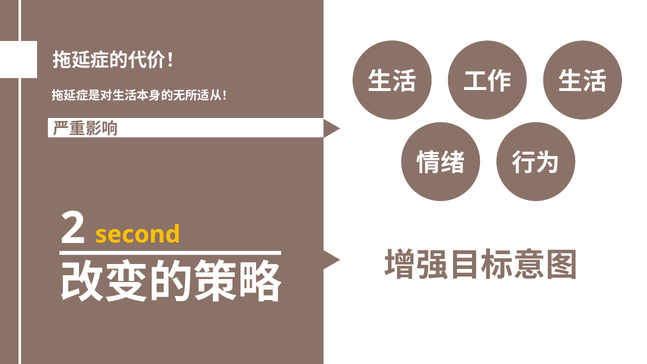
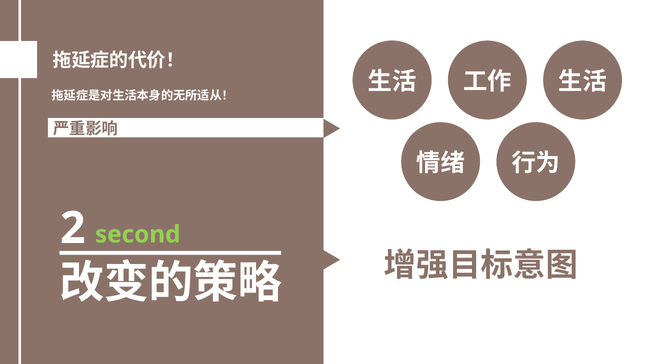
second colour: yellow -> light green
